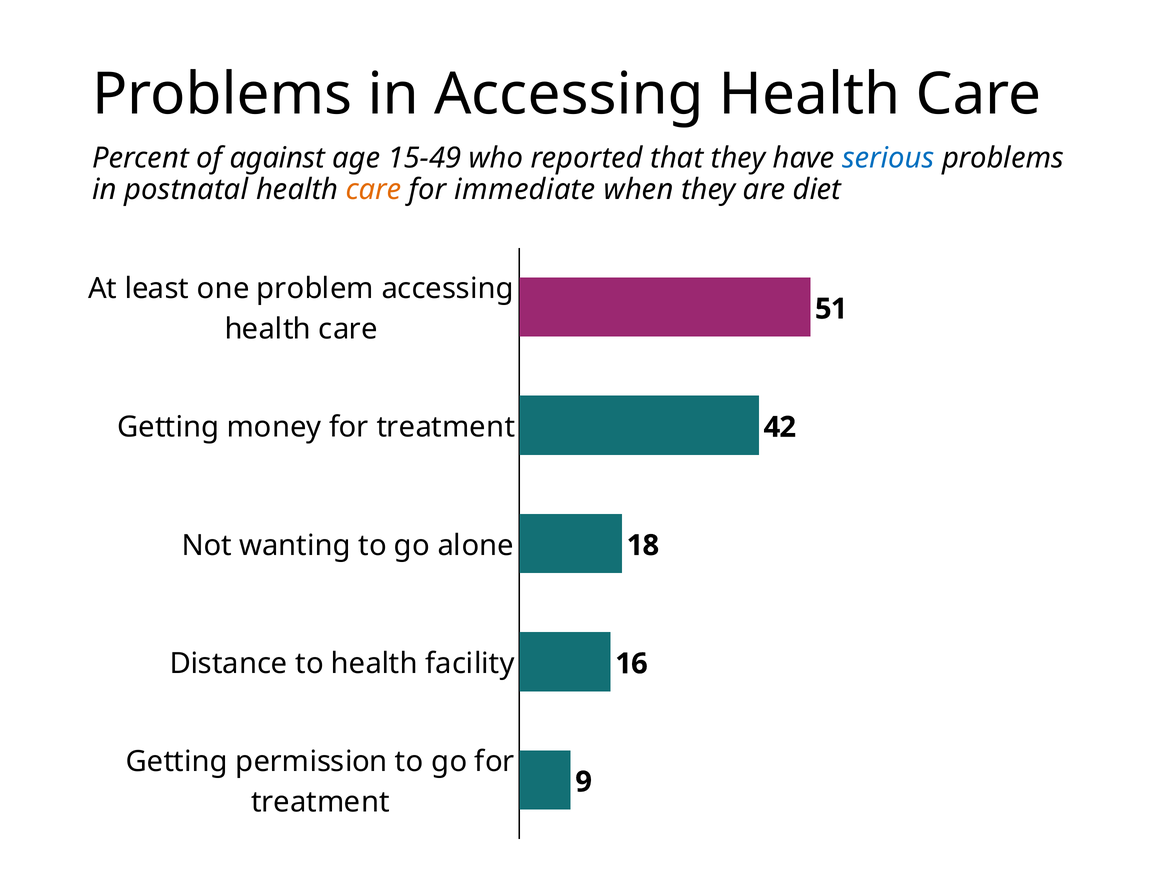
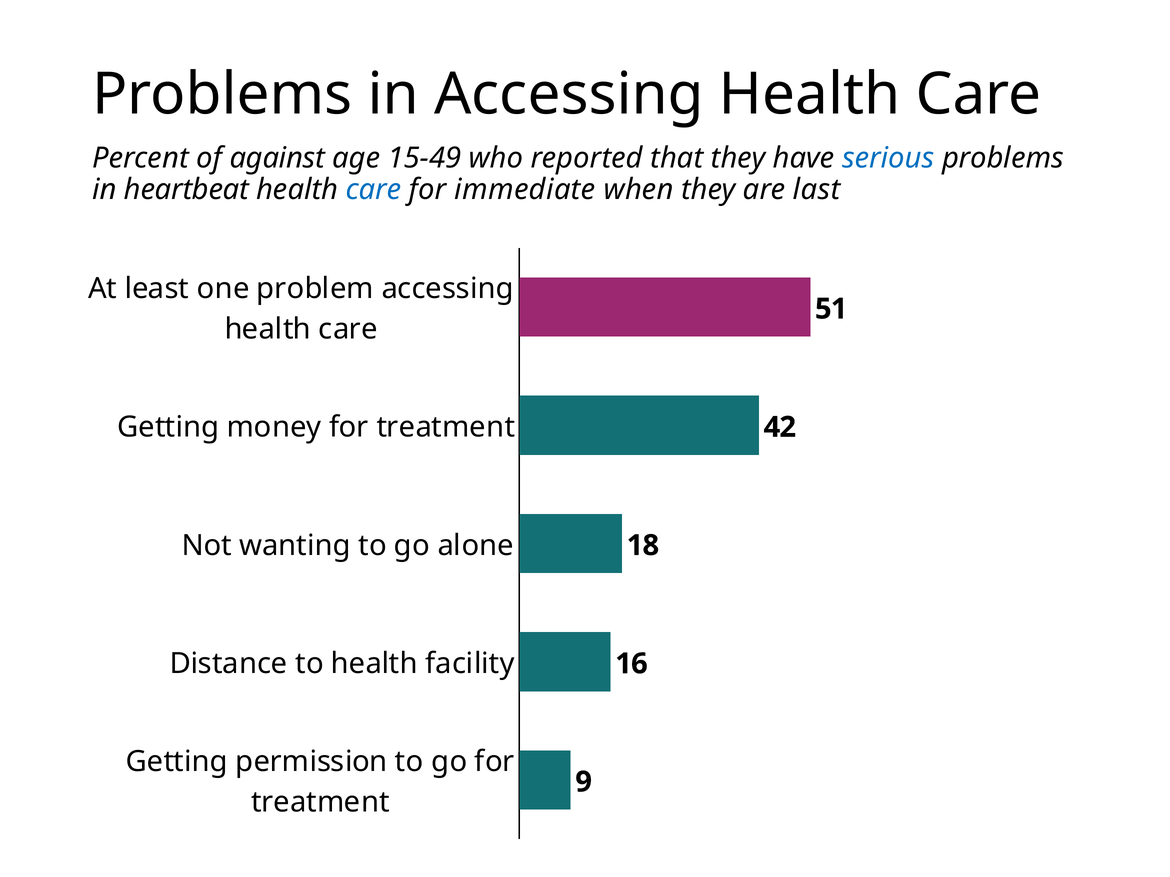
postnatal: postnatal -> heartbeat
care at (374, 190) colour: orange -> blue
diet: diet -> last
